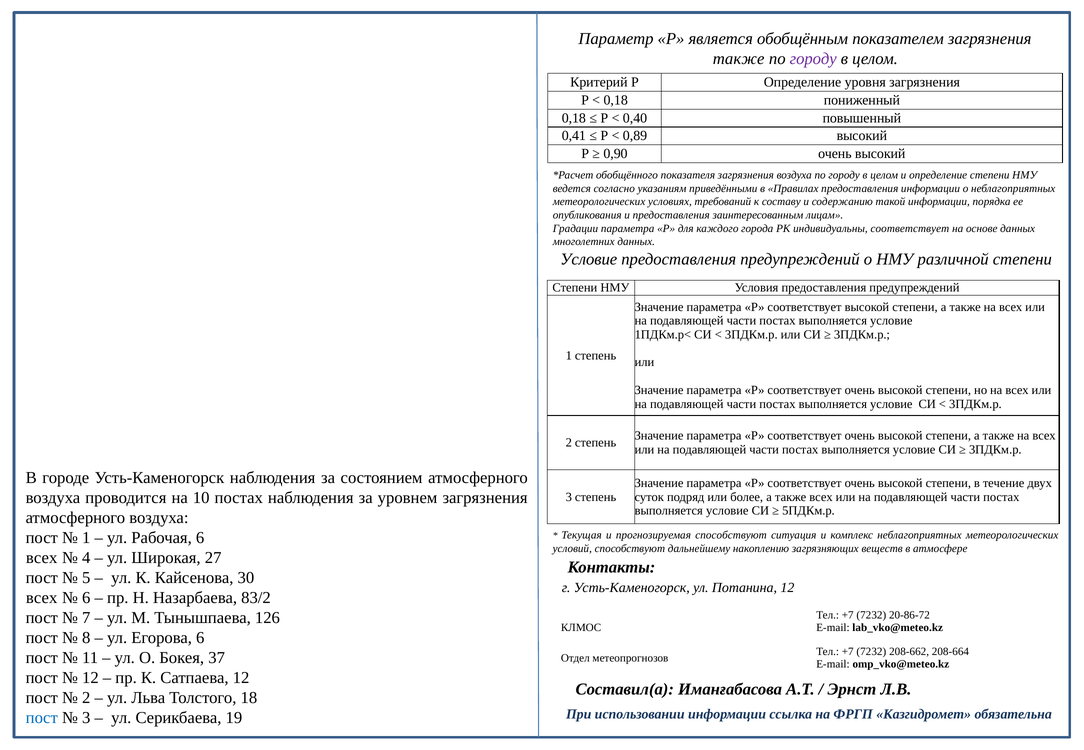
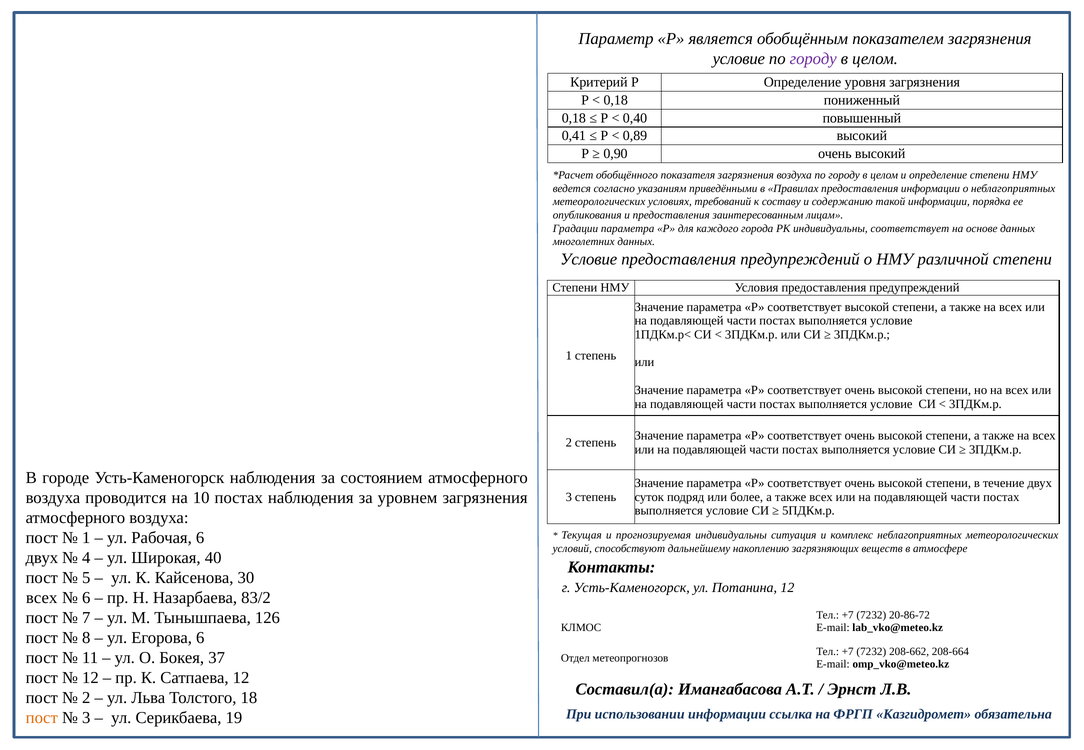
также at (739, 59): также -> условие
прогнозируемая способствуют: способствуют -> индивидуальны
всех at (42, 558): всех -> двух
27: 27 -> 40
пост at (42, 718) colour: blue -> orange
